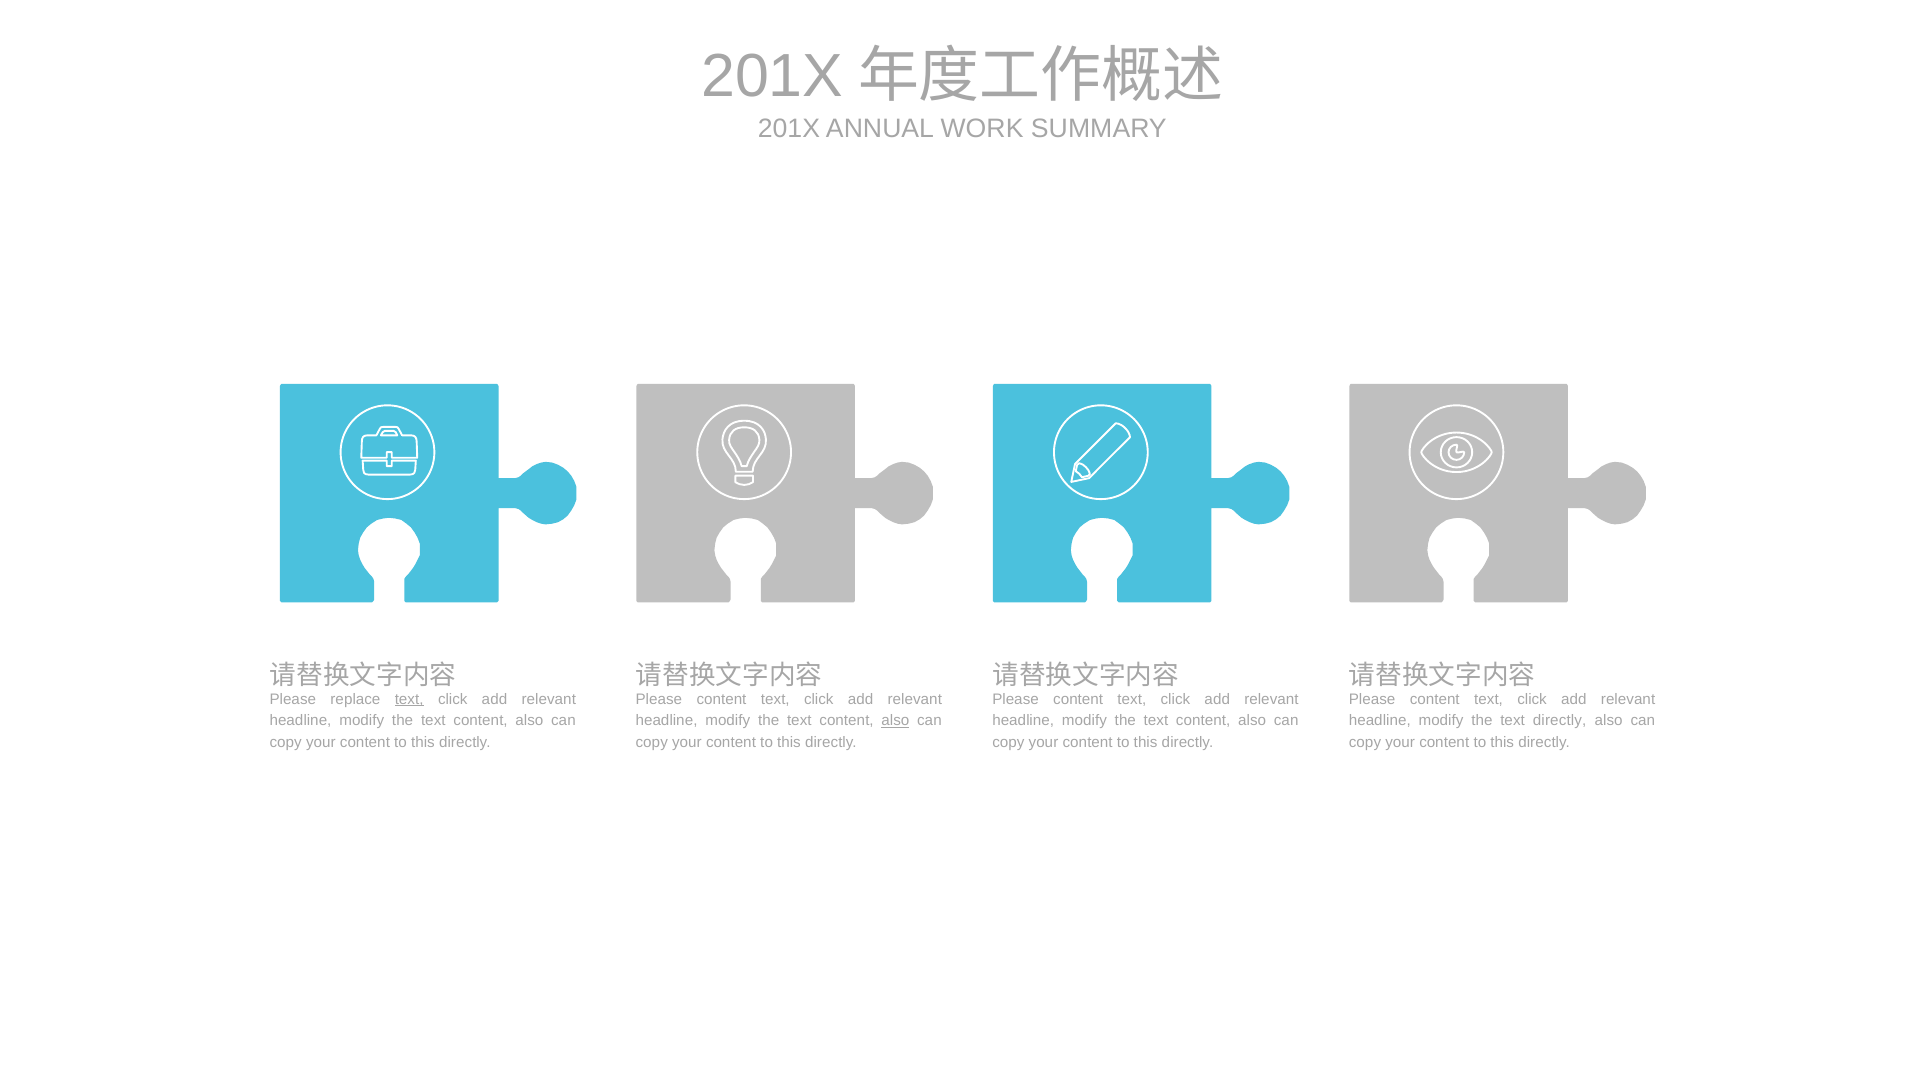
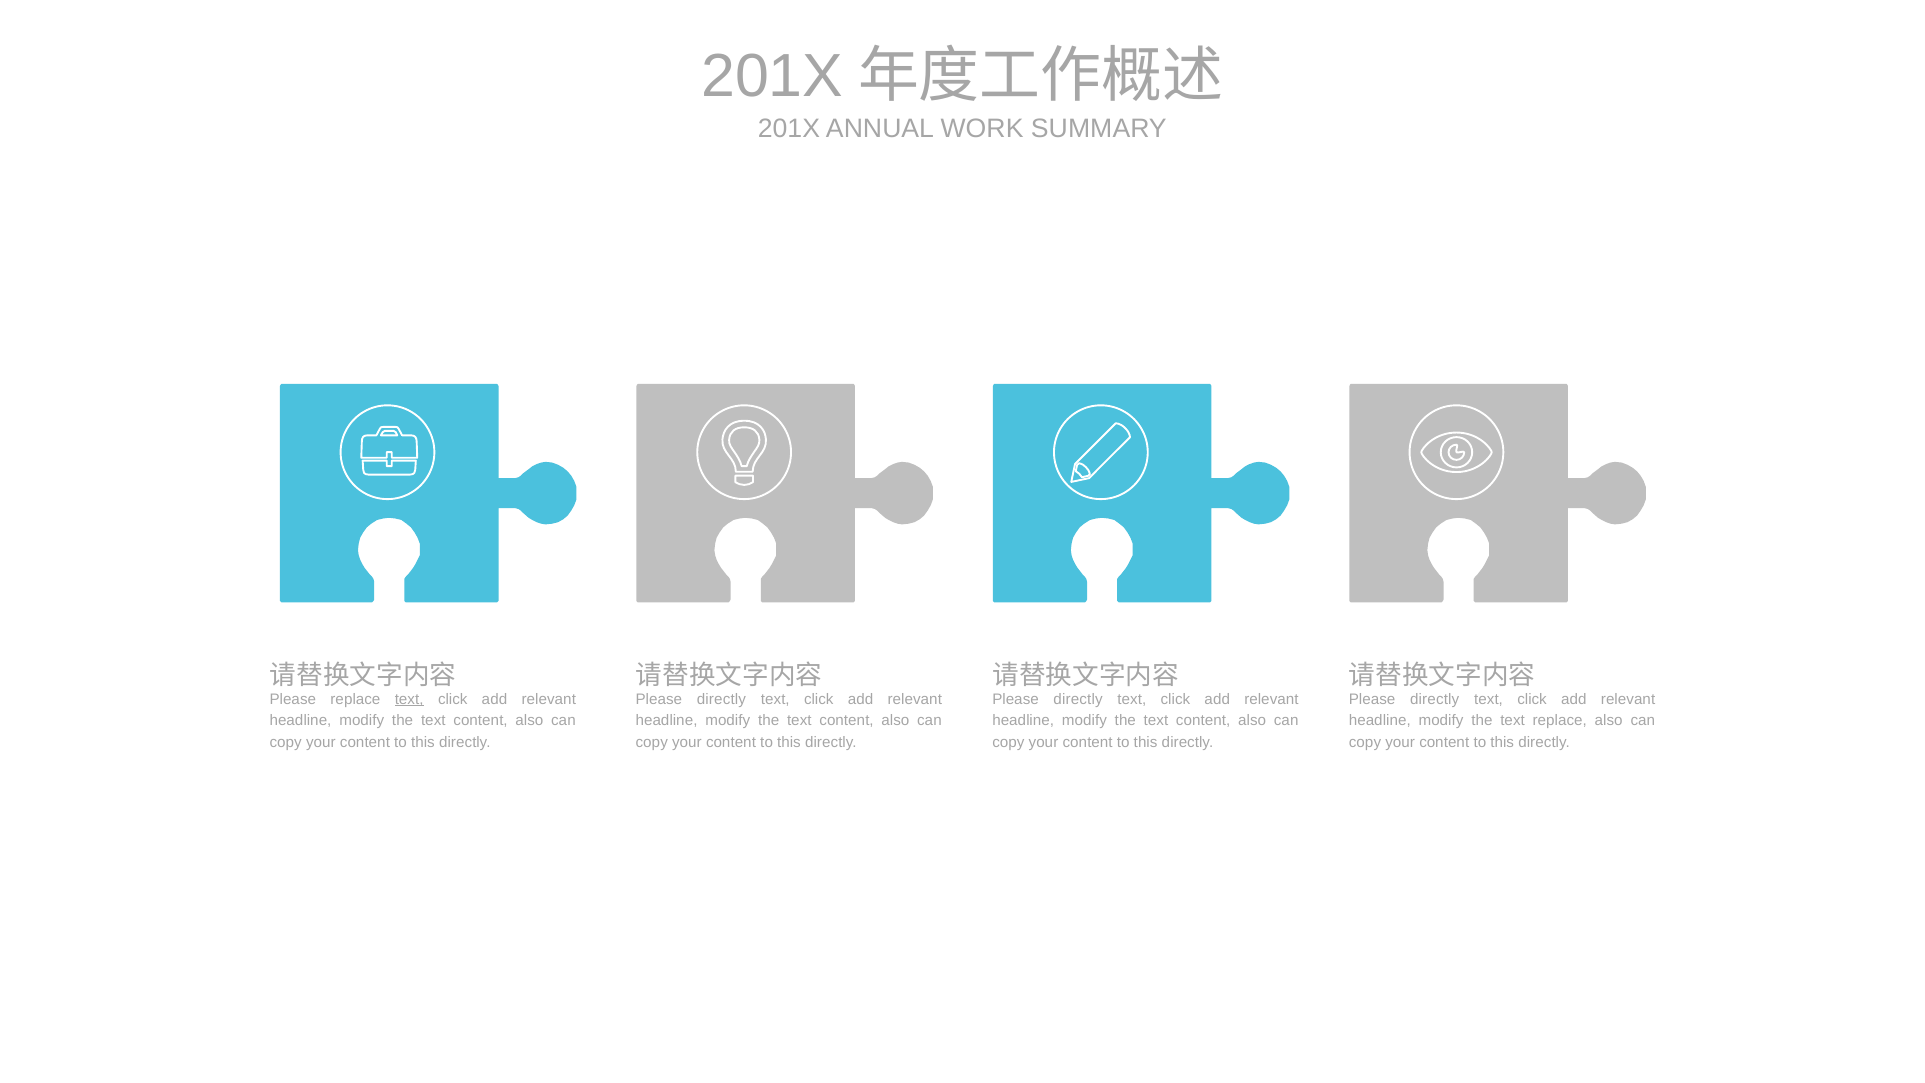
content at (721, 699): content -> directly
content at (1078, 699): content -> directly
content at (1435, 699): content -> directly
also at (895, 721) underline: present -> none
text directly: directly -> replace
